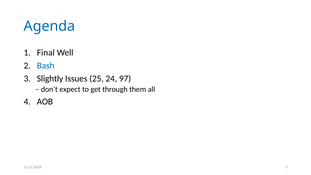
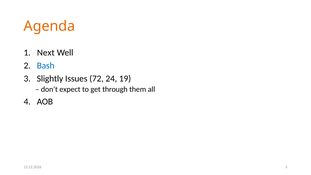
Agenda colour: blue -> orange
Final: Final -> Next
25: 25 -> 72
97: 97 -> 19
